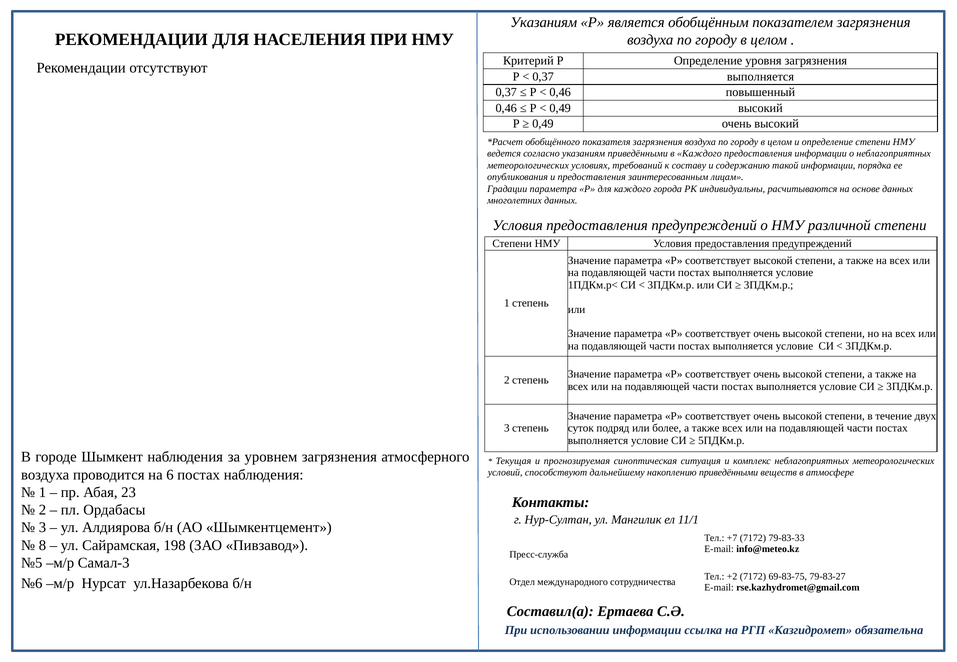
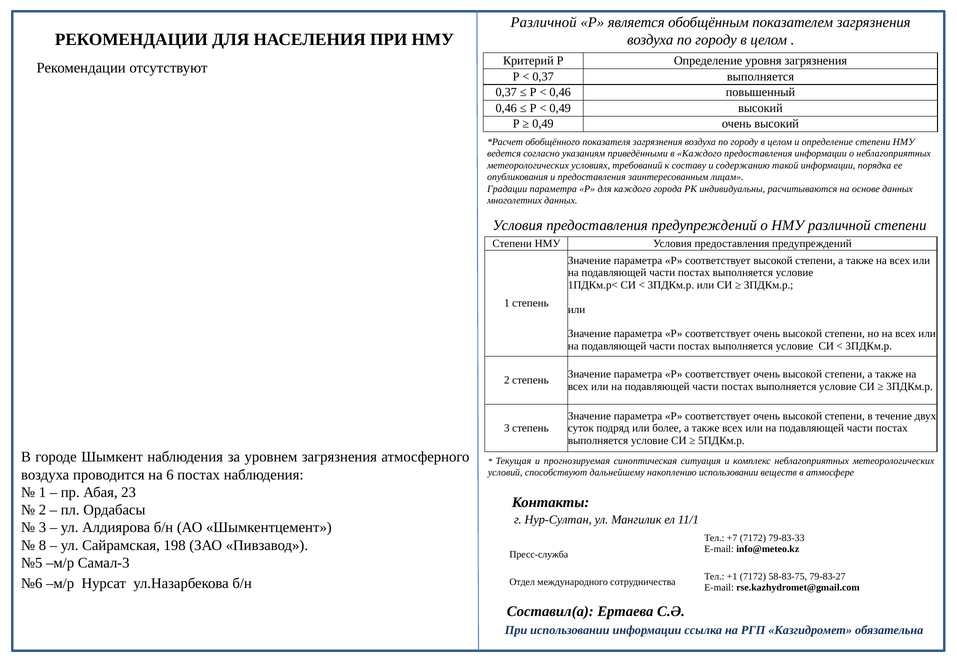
Указаниям at (544, 22): Указаниям -> Различной
накоплению приведёнными: приведёнными -> использовании
+2: +2 -> +1
69-83-75: 69-83-75 -> 58-83-75
